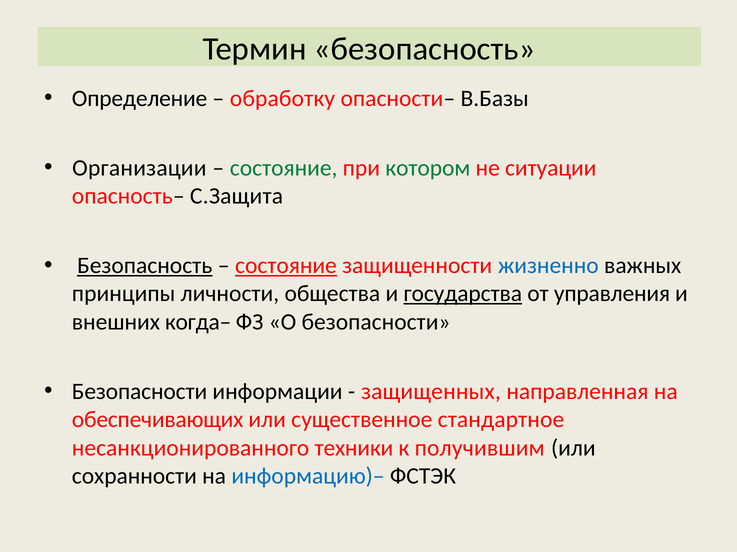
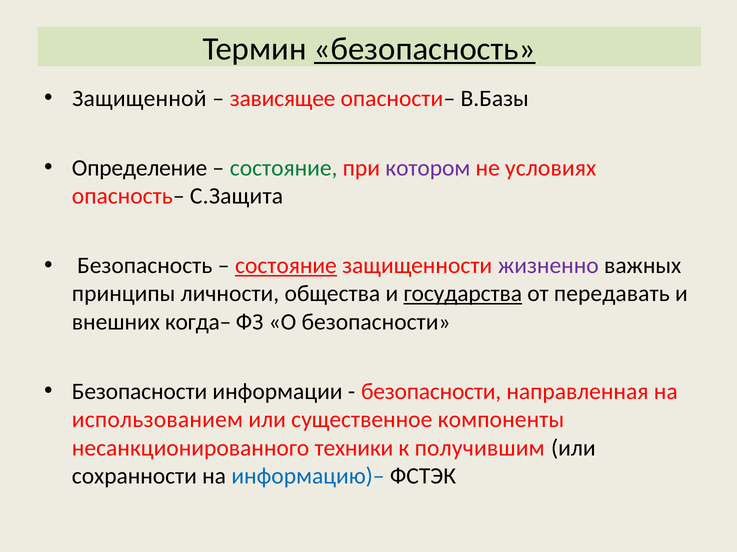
безопасность at (425, 49) underline: none -> present
Определение: Определение -> Защищенной
обработку: обработку -> зависящее
Организации: Организации -> Определение
котором colour: green -> purple
ситуации: ситуации -> условиях
Безопасность at (145, 266) underline: present -> none
жизненно colour: blue -> purple
управления: управления -> передавать
защищенных at (431, 392): защищенных -> безопасности
обеспечивающих: обеспечивающих -> использованием
стандартное: стандартное -> компоненты
